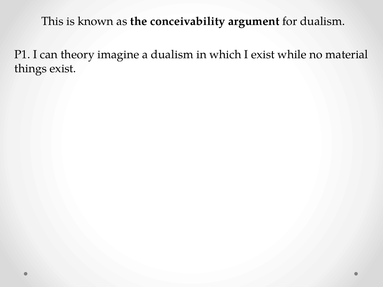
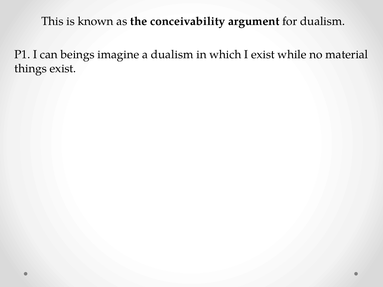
theory: theory -> beings
